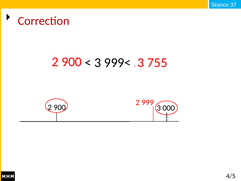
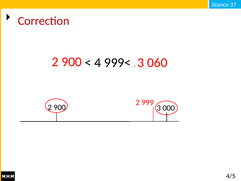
755: 755 -> 060
3 at (98, 63): 3 -> 4
